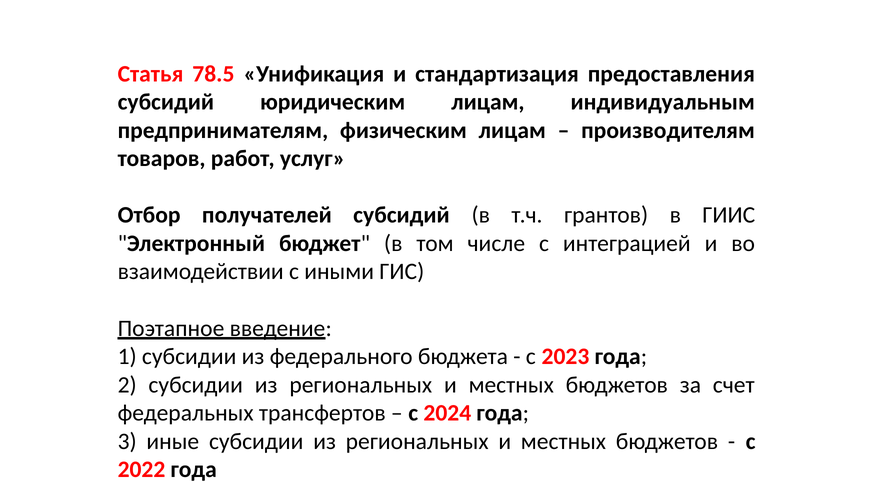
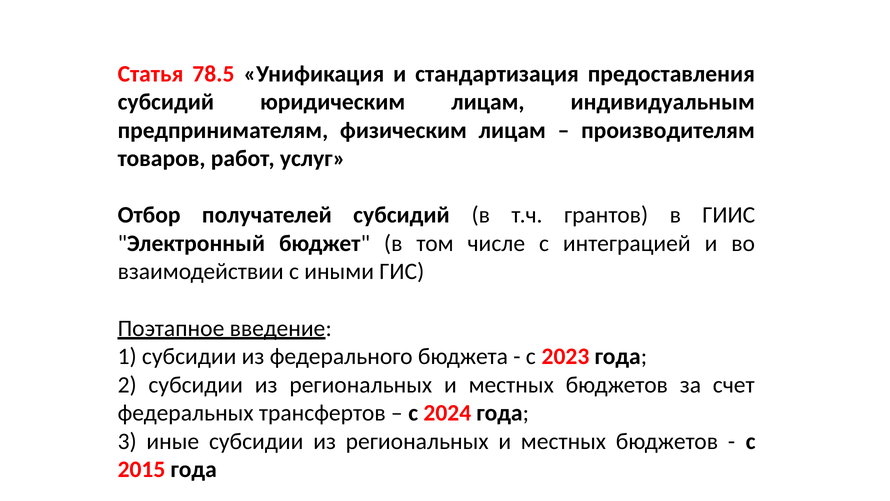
2022: 2022 -> 2015
